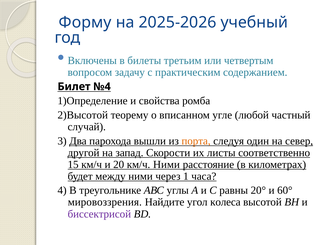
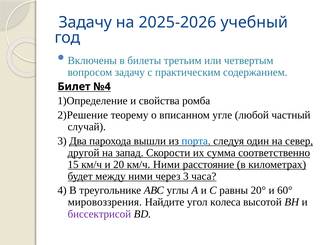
Форму at (85, 22): Форму -> Задачу
2)Высотой: 2)Высотой -> 2)Решение
порта colour: orange -> blue
листы: листы -> сумма
через 1: 1 -> 3
